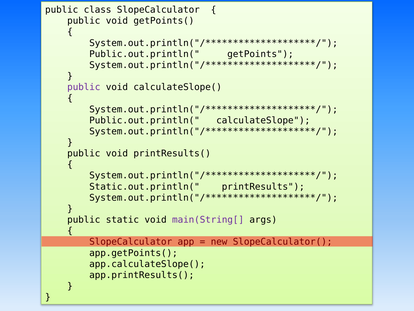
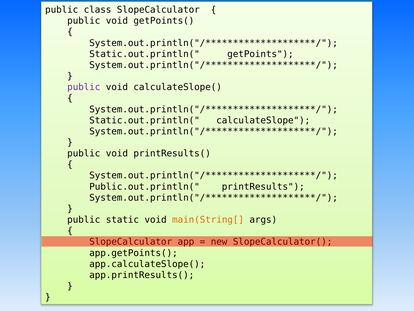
Public.out.println( at (145, 54): Public.out.println( -> Static.out.println(
Public.out.println( at (145, 120): Public.out.println( -> Static.out.println(
Static.out.println(: Static.out.println( -> Public.out.println(
main(String[ colour: purple -> orange
